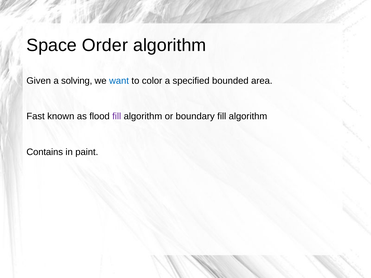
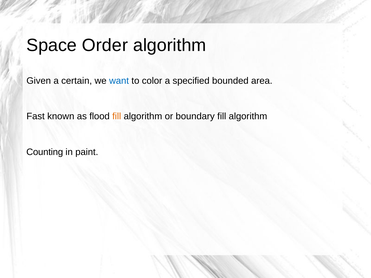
solving: solving -> certain
fill at (117, 116) colour: purple -> orange
Contains: Contains -> Counting
